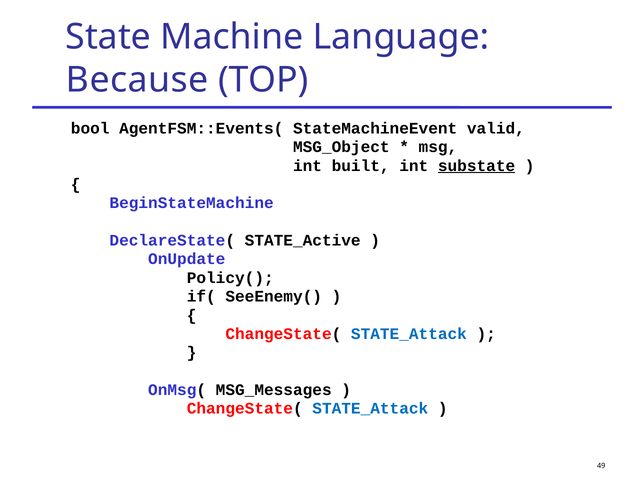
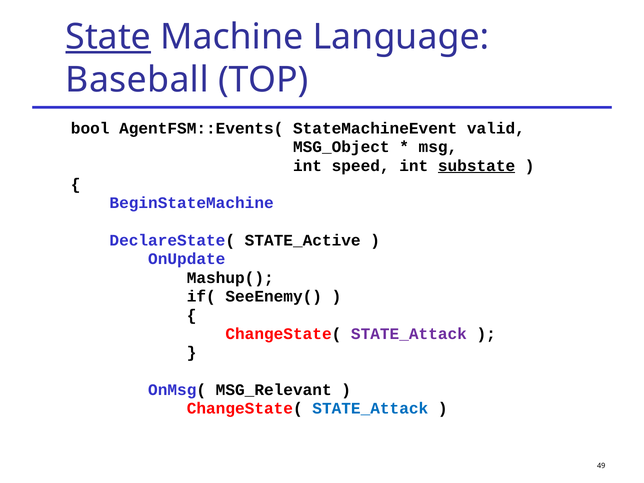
State underline: none -> present
Because: Because -> Baseball
built: built -> speed
Policy(: Policy( -> Mashup(
STATE_Attack at (409, 334) colour: blue -> purple
MSG_Messages: MSG_Messages -> MSG_Relevant
